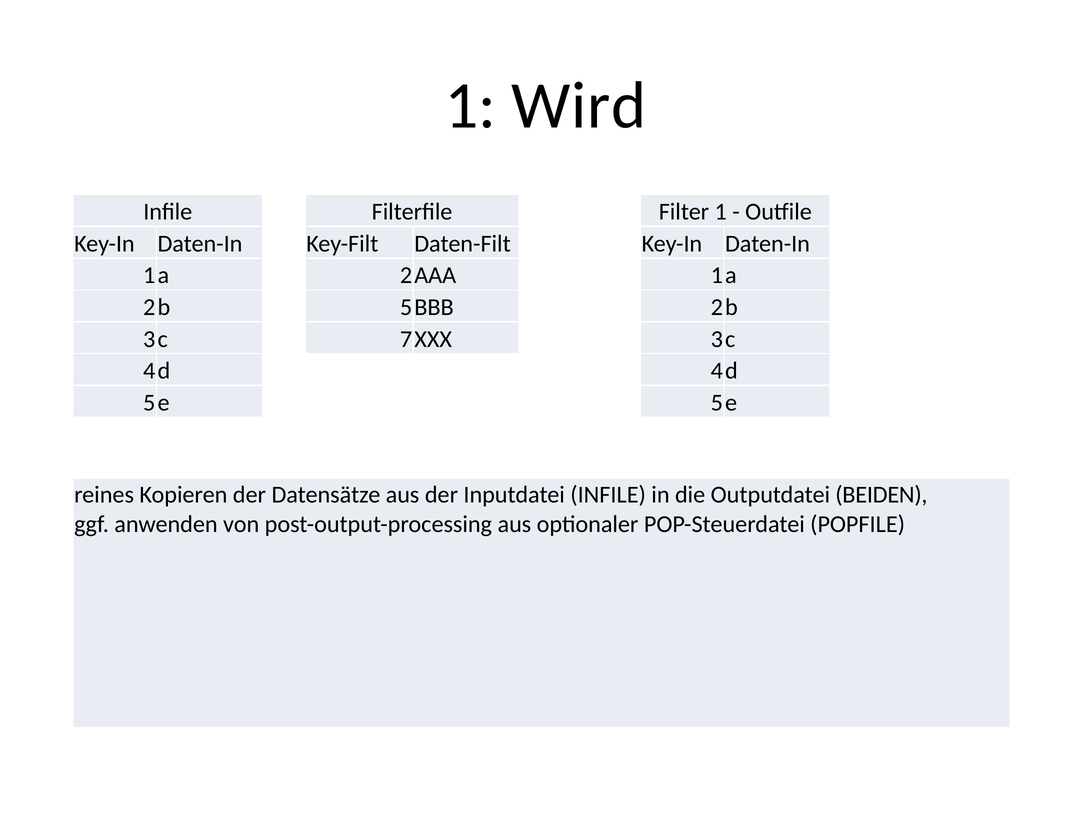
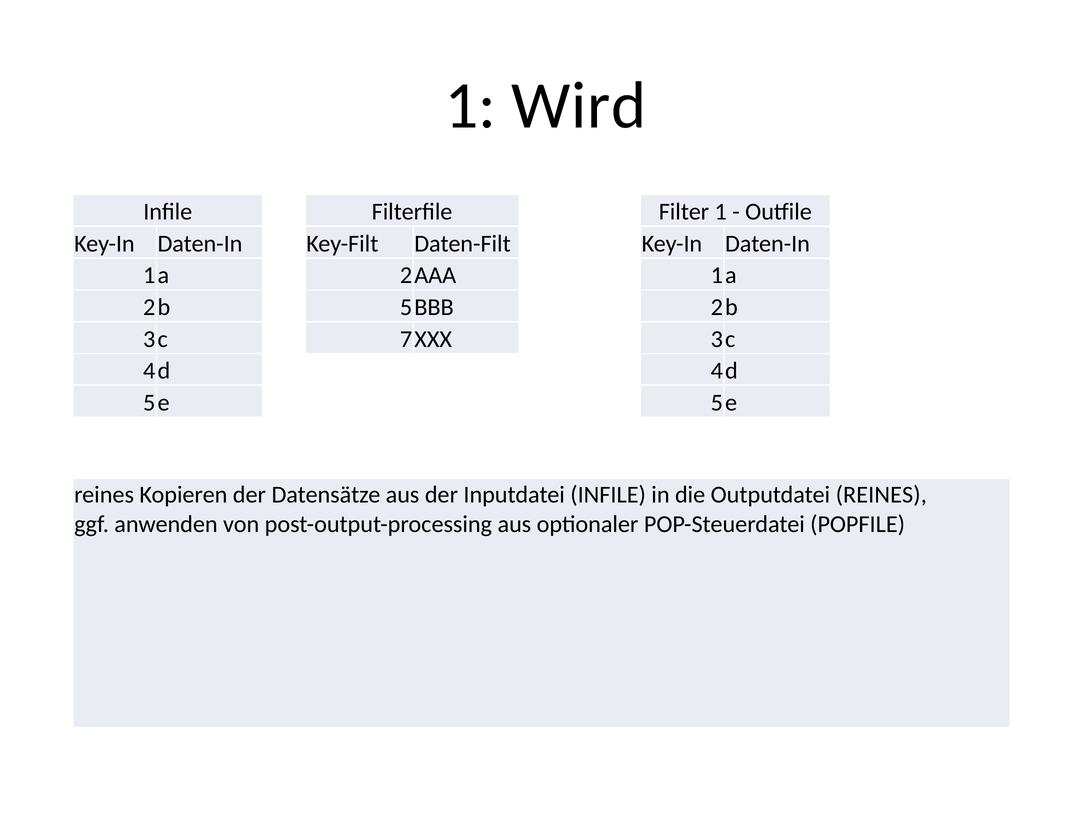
Outputdatei BEIDEN: BEIDEN -> REINES
